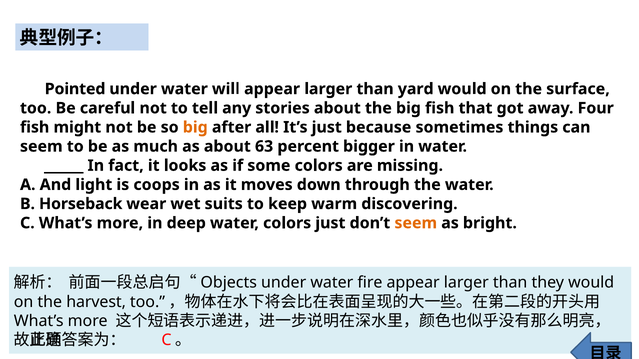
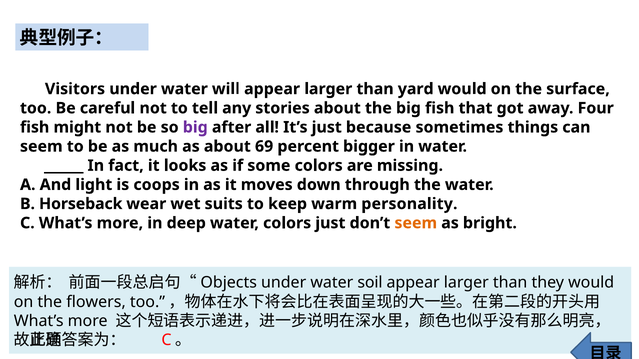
Pointed: Pointed -> Visitors
big at (195, 127) colour: orange -> purple
63: 63 -> 69
discovering: discovering -> personality
fire: fire -> soil
harvest: harvest -> flowers
